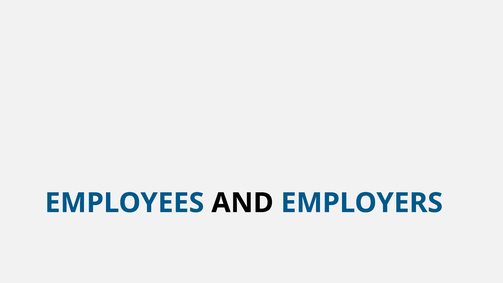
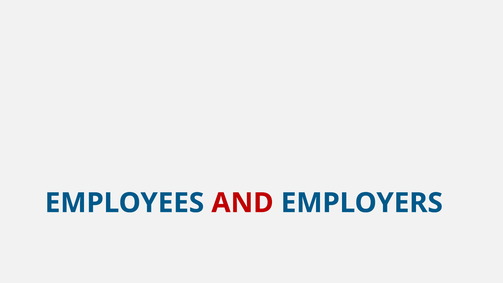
AND at (242, 203) colour: black -> red
